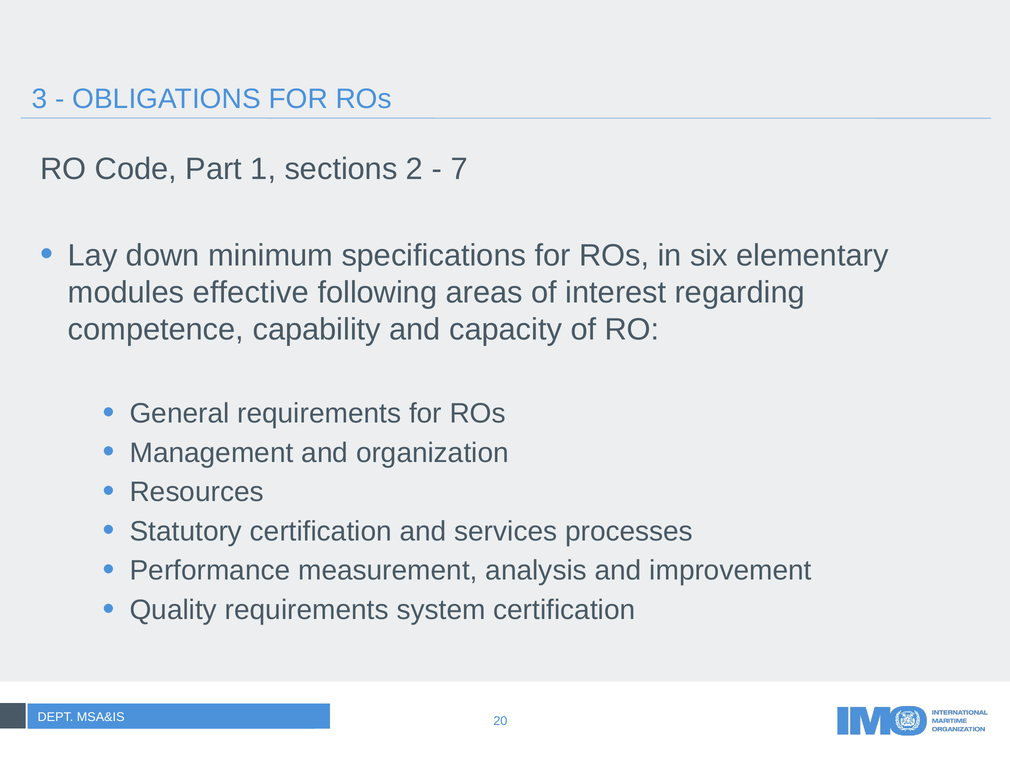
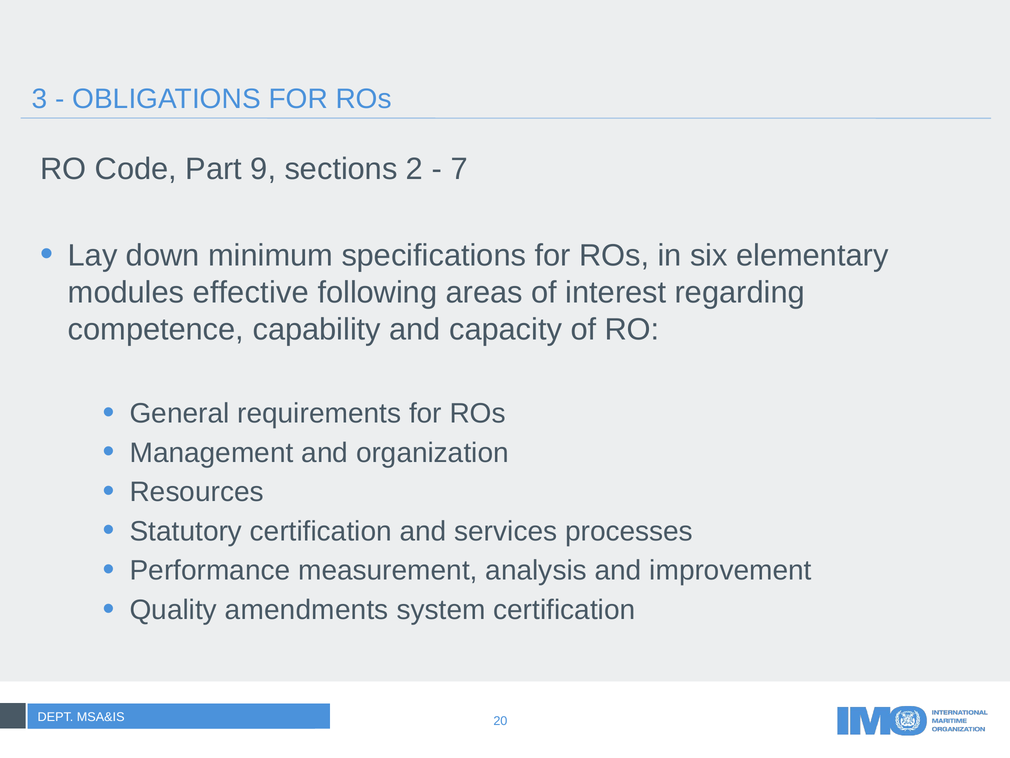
1: 1 -> 9
Quality requirements: requirements -> amendments
